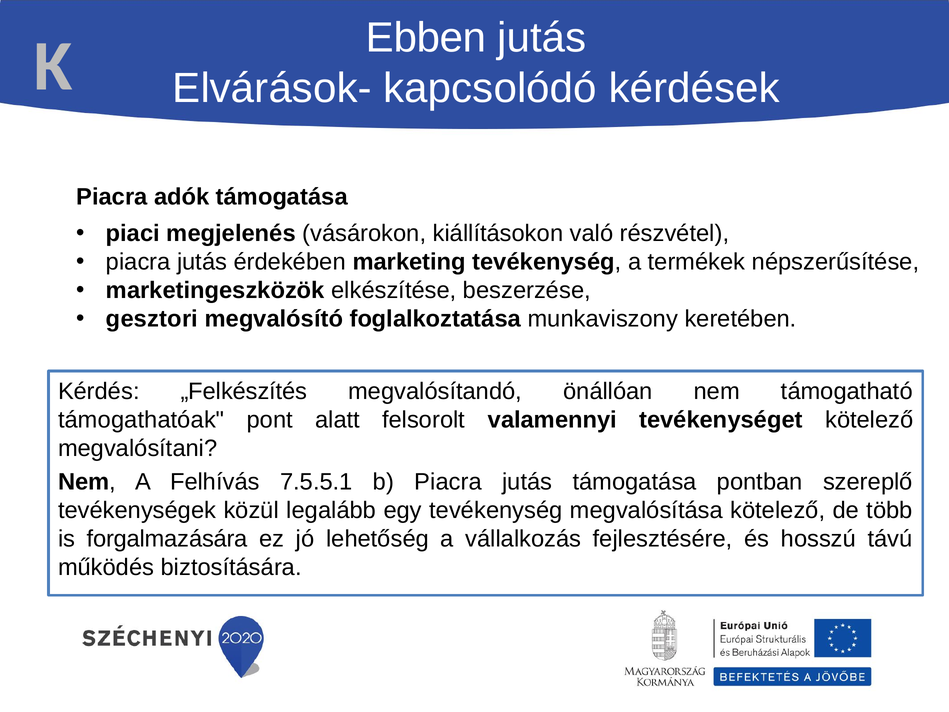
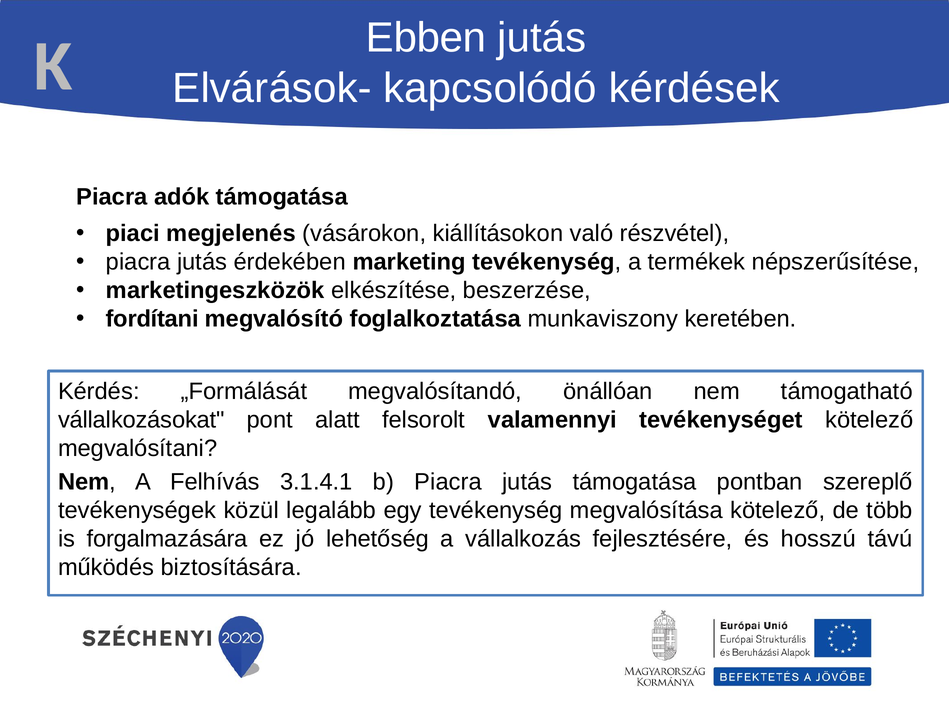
gesztori: gesztori -> fordítani
„Felkészítés: „Felkészítés -> „Formálását
támogathatóak: támogathatóak -> vállalkozásokat
7.5.5.1: 7.5.5.1 -> 3.1.4.1
